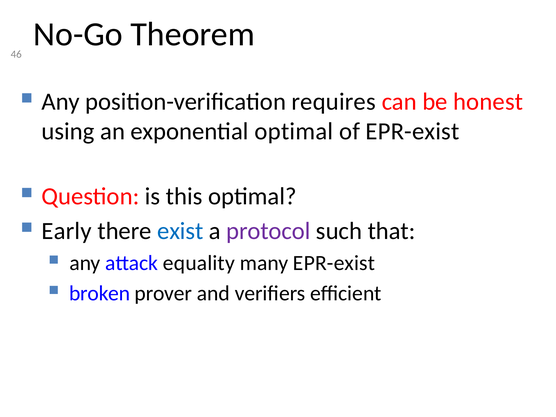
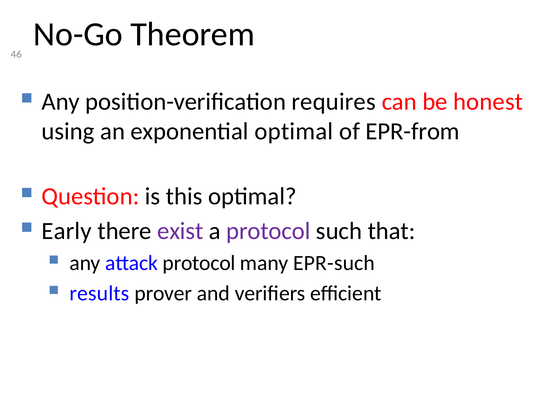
of EPR-exist: EPR-exist -> EPR-from
exist colour: blue -> purple
attack equality: equality -> protocol
many EPR-exist: EPR-exist -> EPR-such
broken: broken -> results
